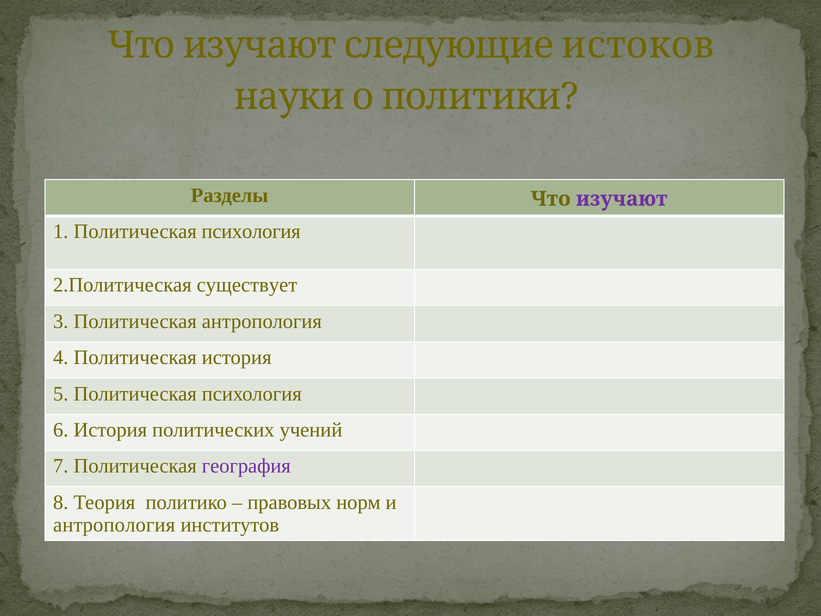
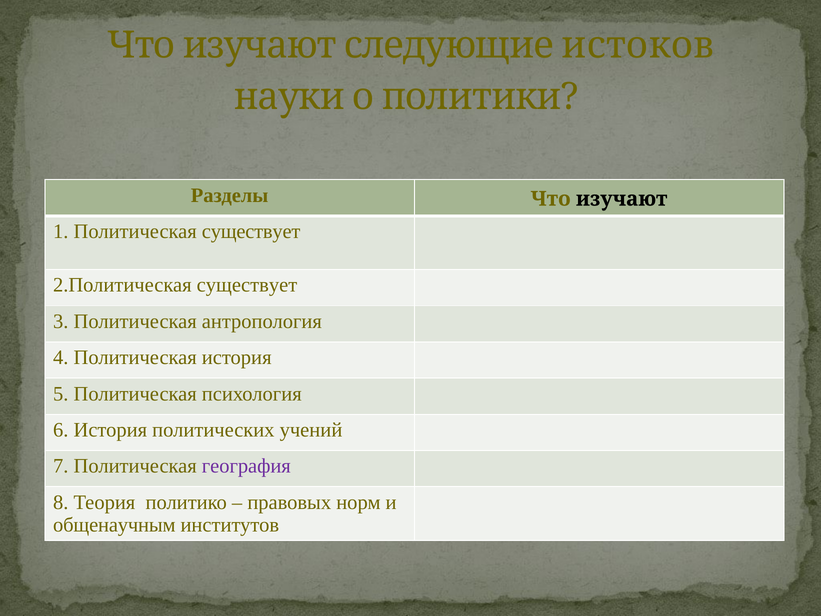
изучают at (622, 199) colour: purple -> black
1 Политическая психология: психология -> существует
антропология at (114, 525): антропология -> общенаучным
